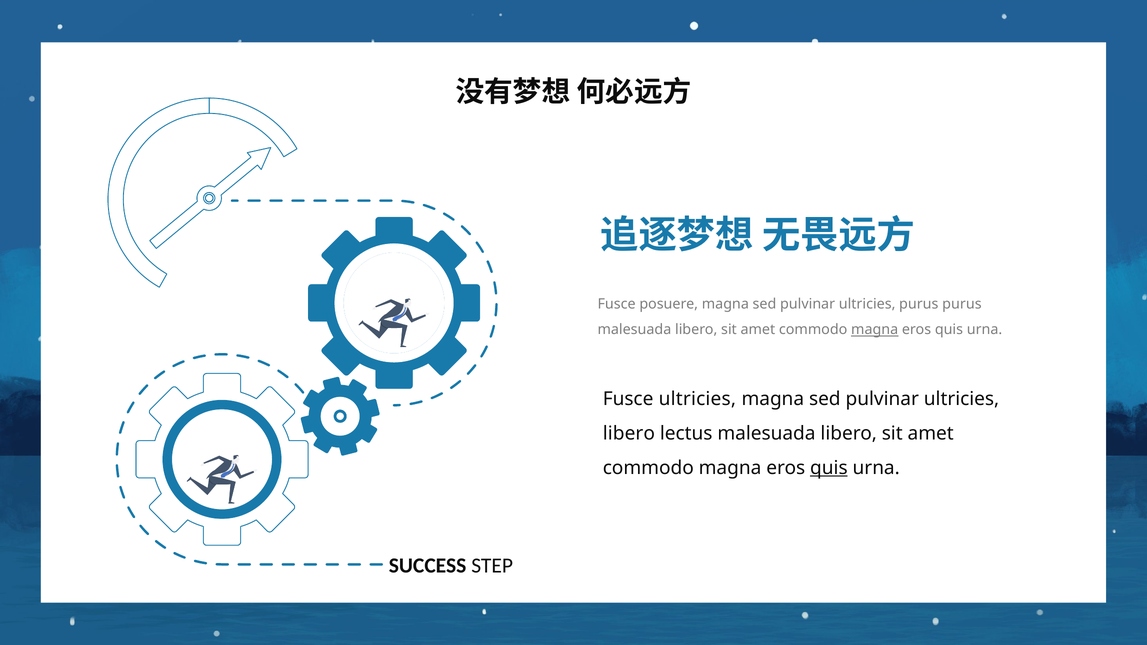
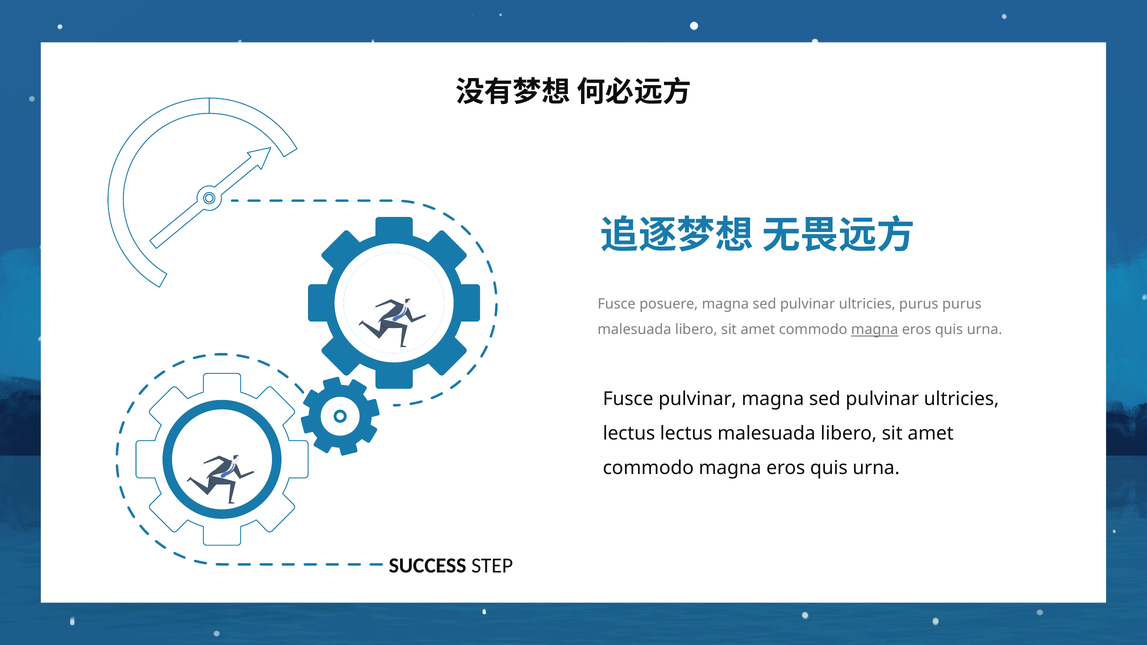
Fusce ultricies: ultricies -> pulvinar
libero at (629, 434): libero -> lectus
quis at (829, 468) underline: present -> none
